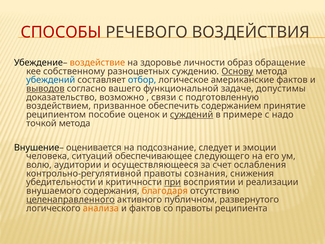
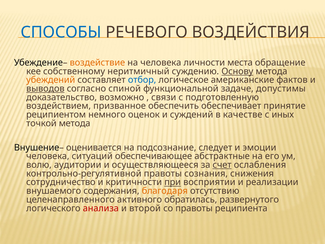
СПОСОБЫ colour: red -> blue
на здоровье: здоровье -> человека
образ: образ -> места
разноцветных: разноцветных -> неритмичный
убеждений colour: blue -> orange
вашего: вашего -> спиной
содержанием: содержанием -> обеспечивает
пособие: пособие -> немного
суждений underline: present -> none
примере: примере -> качестве
надо: надо -> иных
следующего: следующего -> абстрактные
счет underline: none -> present
убедительности: убедительности -> сотрудничество
целенаправленного underline: present -> none
публичном: публичном -> обратилась
анализа colour: orange -> red
и фактов: фактов -> второй
